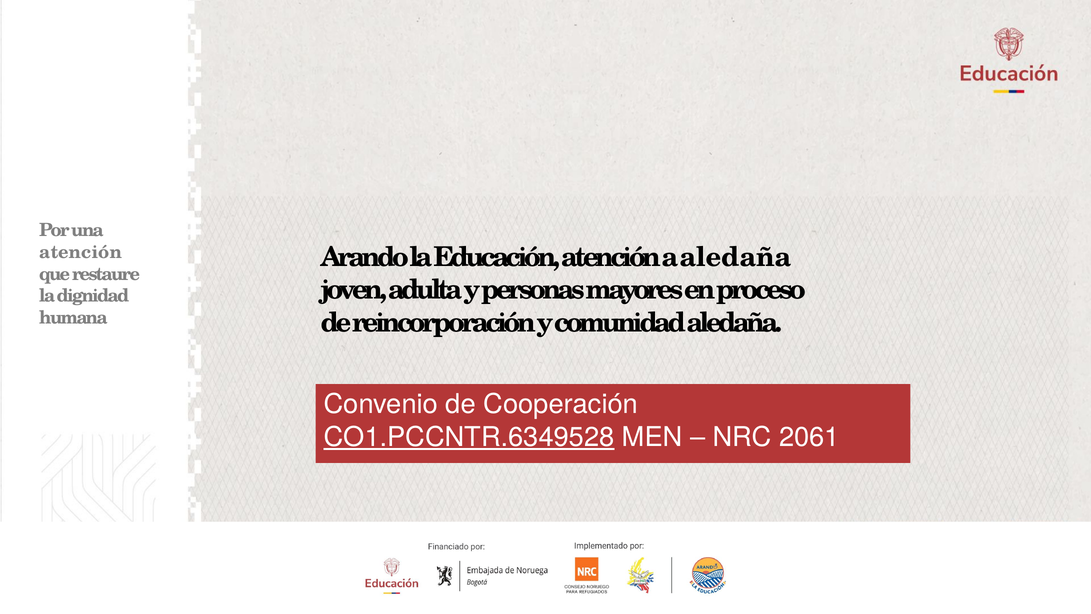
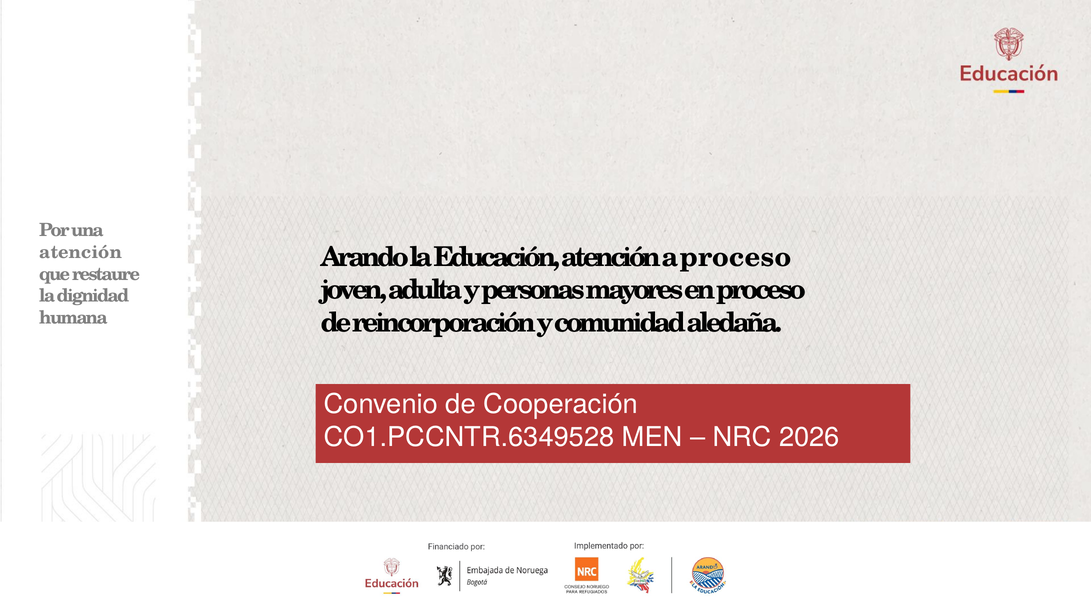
a aledaña: aledaña -> proceso
CO1.PCCNTR.6349528 underline: present -> none
2061: 2061 -> 2026
